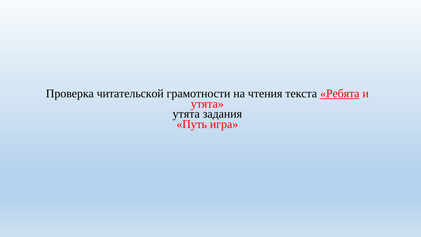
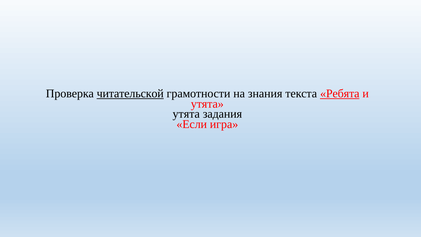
читательской underline: none -> present
чтения: чтения -> знания
Путь: Путь -> Если
